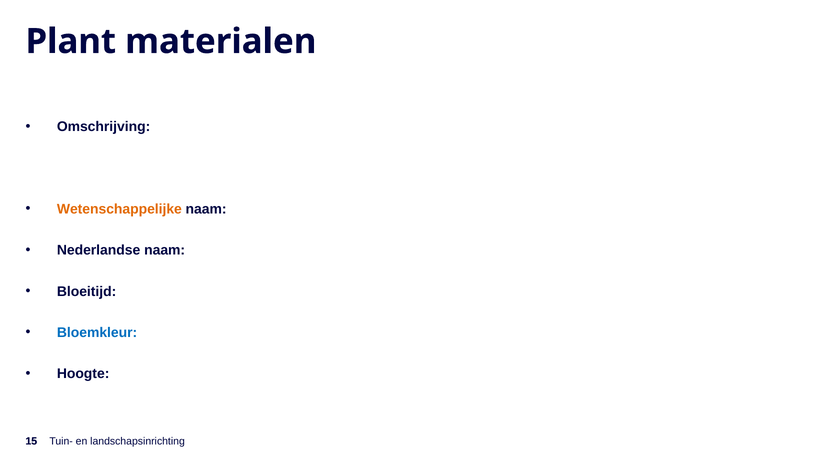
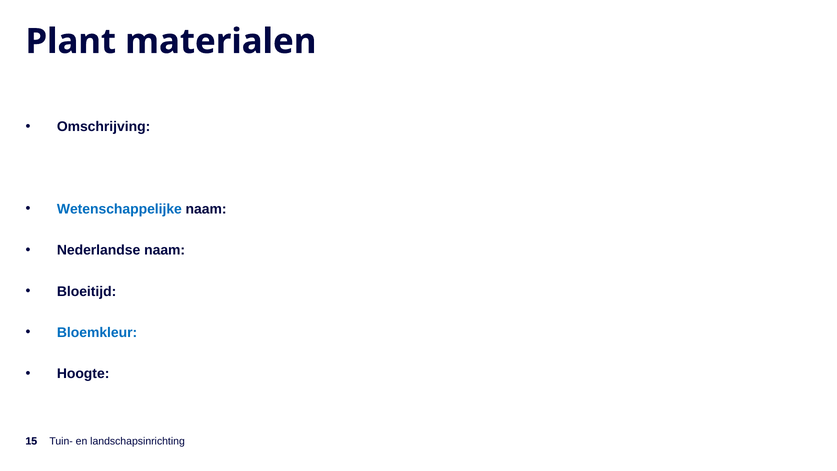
Wetenschappelijke colour: orange -> blue
